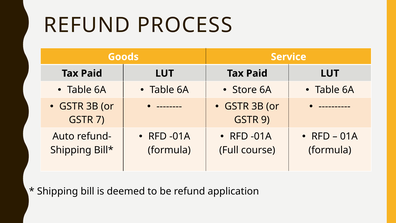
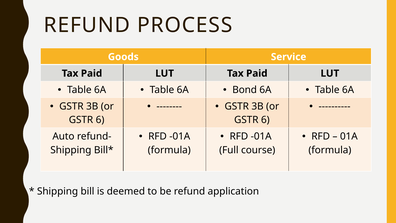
Store: Store -> Bond
7 at (100, 120): 7 -> 6
9 at (265, 120): 9 -> 6
